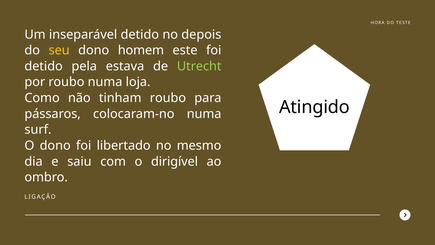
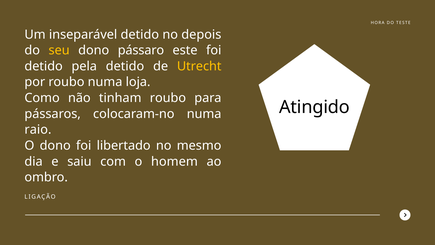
homem: homem -> pássaro
pela estava: estava -> detido
Utrecht colour: light green -> yellow
surf: surf -> raio
dirigível: dirigível -> homem
